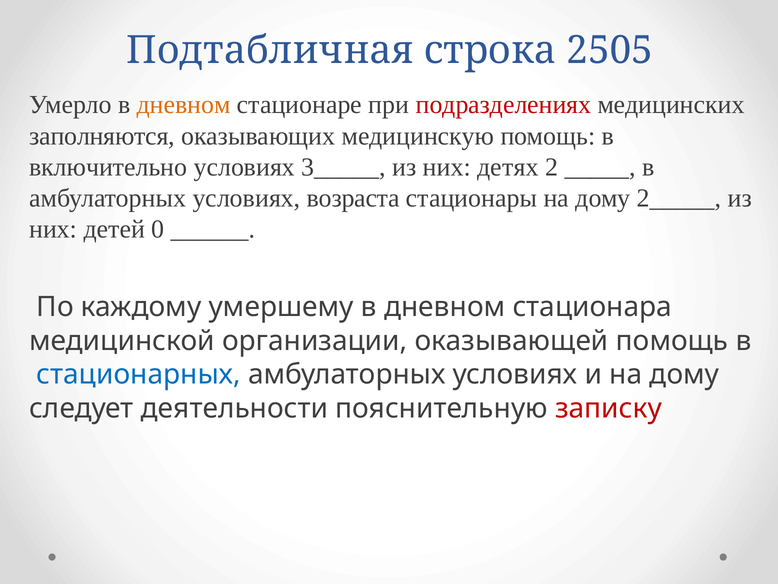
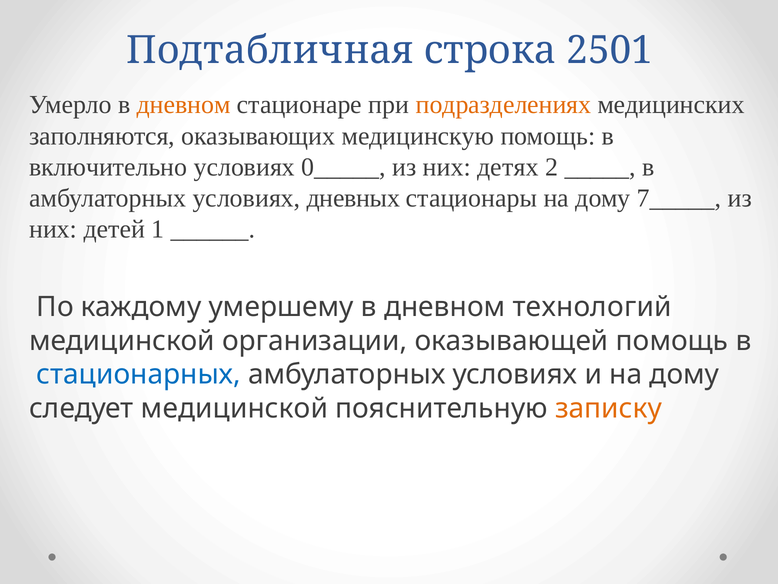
2505: 2505 -> 2501
подразделениях colour: red -> orange
3_____: 3_____ -> 0_____
возраста: возраста -> дневных
2_____: 2_____ -> 7_____
0: 0 -> 1
стационара: стационара -> технологий
следует деятельности: деятельности -> медицинской
записку colour: red -> orange
